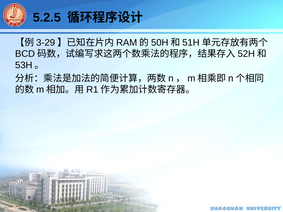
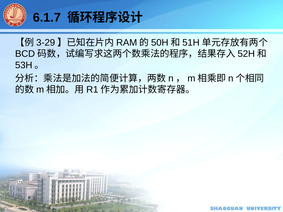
5.2.5: 5.2.5 -> 6.1.7
